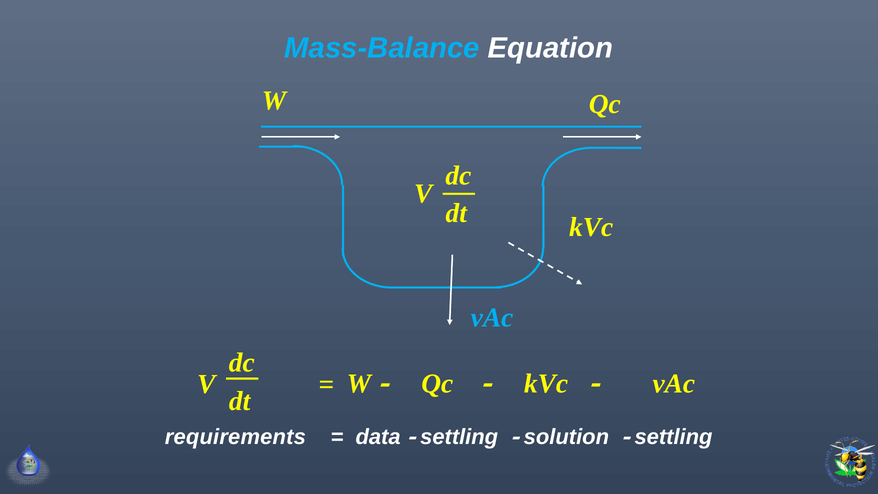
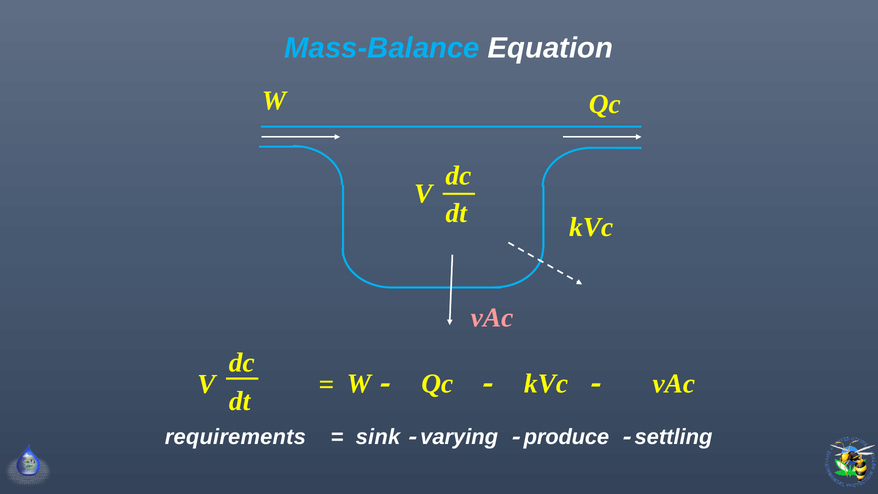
vAc at (492, 318) colour: light blue -> pink
data: data -> sink
settling at (459, 437): settling -> varying
solution: solution -> produce
